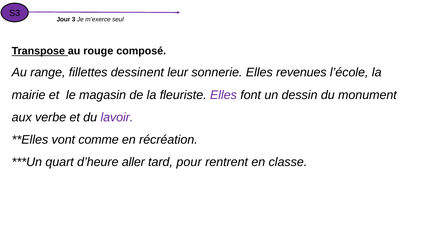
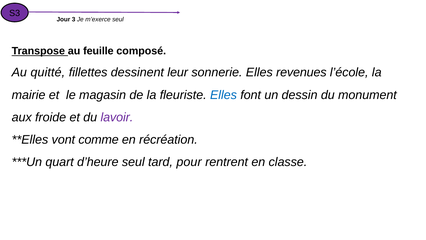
rouge: rouge -> feuille
range: range -> quitté
Elles at (223, 95) colour: purple -> blue
verbe: verbe -> froide
d’heure aller: aller -> seul
